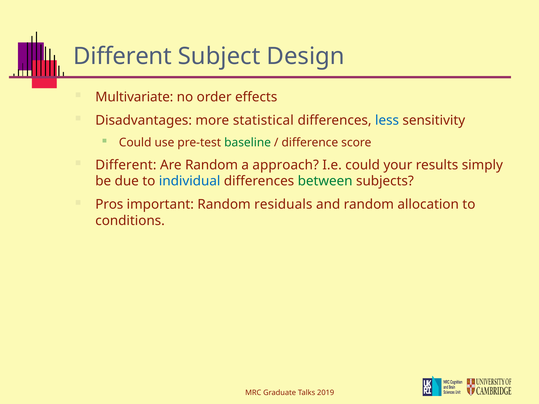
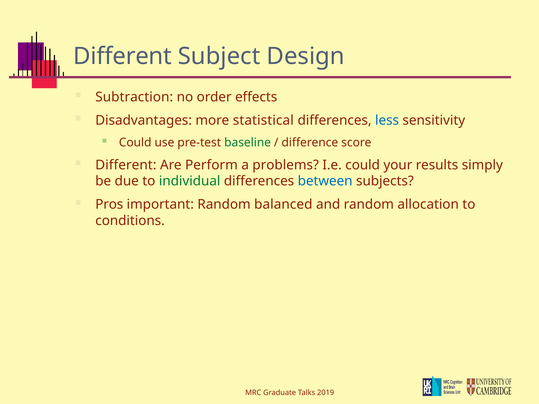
Multivariate: Multivariate -> Subtraction
Are Random: Random -> Perform
approach: approach -> problems
individual colour: blue -> green
between colour: green -> blue
residuals: residuals -> balanced
